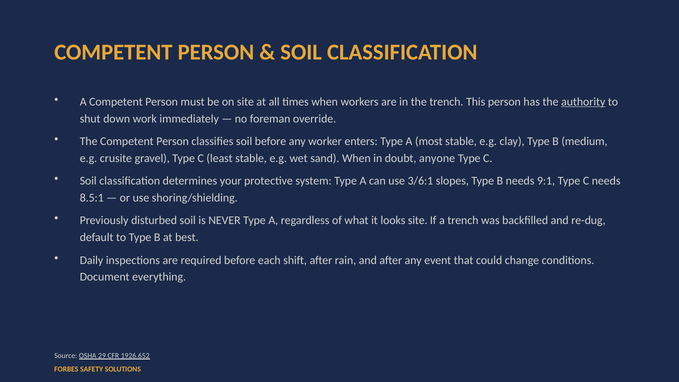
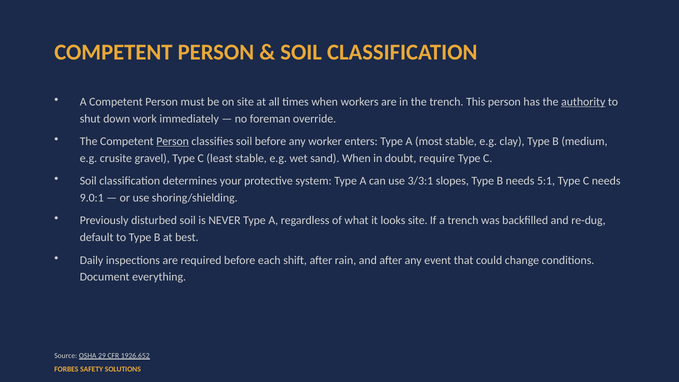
Person at (173, 141) underline: none -> present
anyone: anyone -> require
3/6:1: 3/6:1 -> 3/3:1
9:1: 9:1 -> 5:1
8.5:1: 8.5:1 -> 9.0:1
